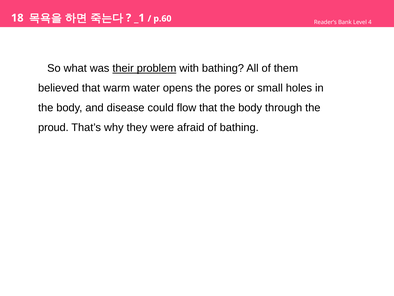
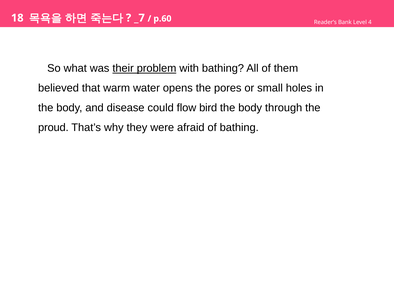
_1: _1 -> _7
flow that: that -> bird
